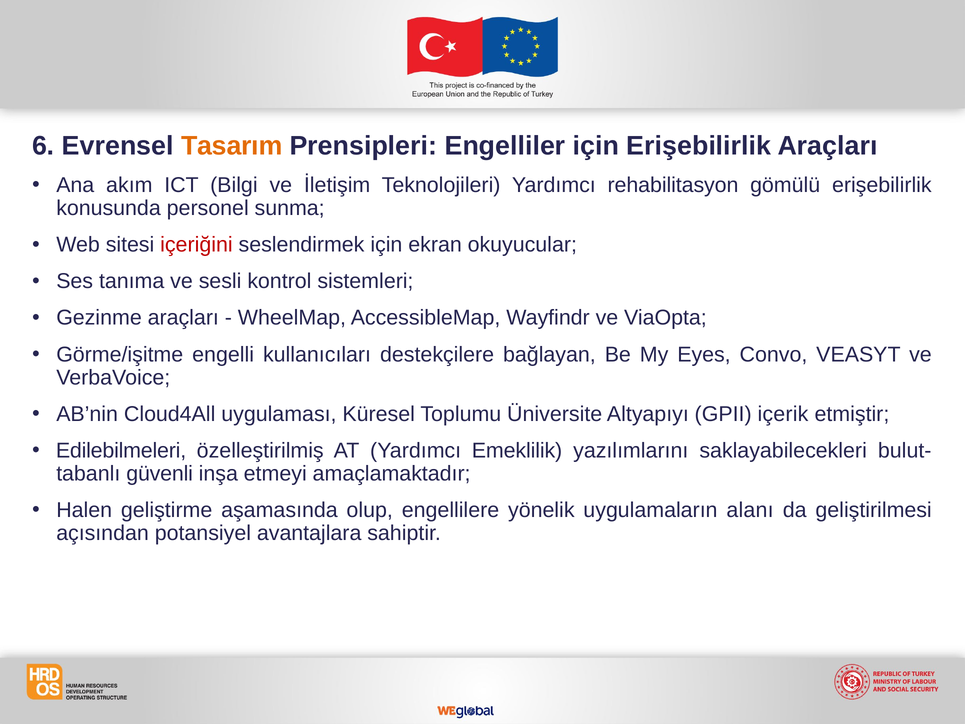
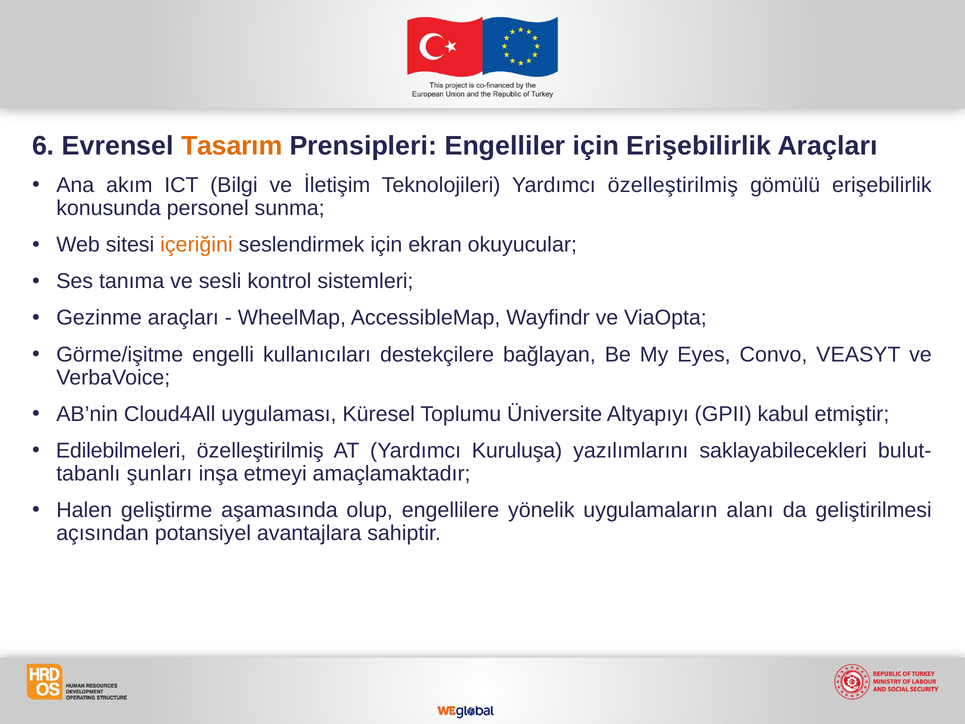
Yardımcı rehabilitasyon: rehabilitasyon -> özelleştirilmiş
içeriğini colour: red -> orange
içerik: içerik -> kabul
Emeklilik: Emeklilik -> Kuruluşa
güvenli: güvenli -> şunları
